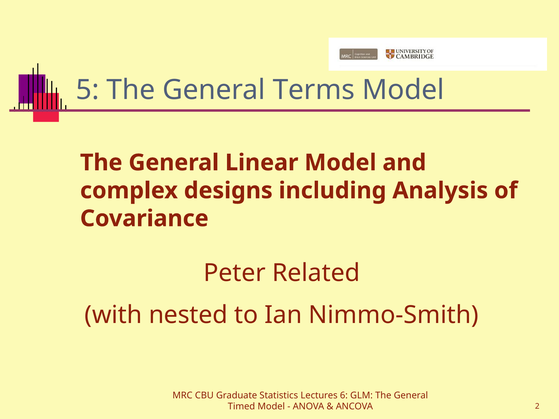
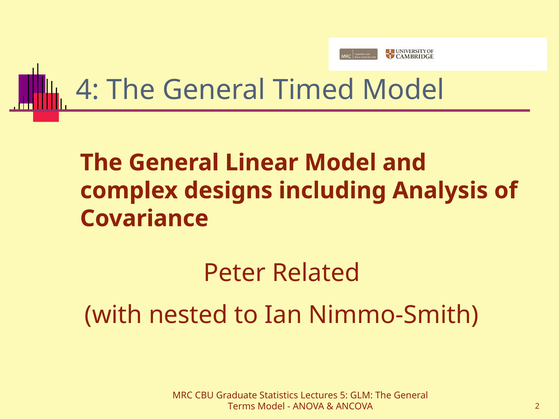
5: 5 -> 4
Terms: Terms -> Timed
6: 6 -> 5
Timed: Timed -> Terms
